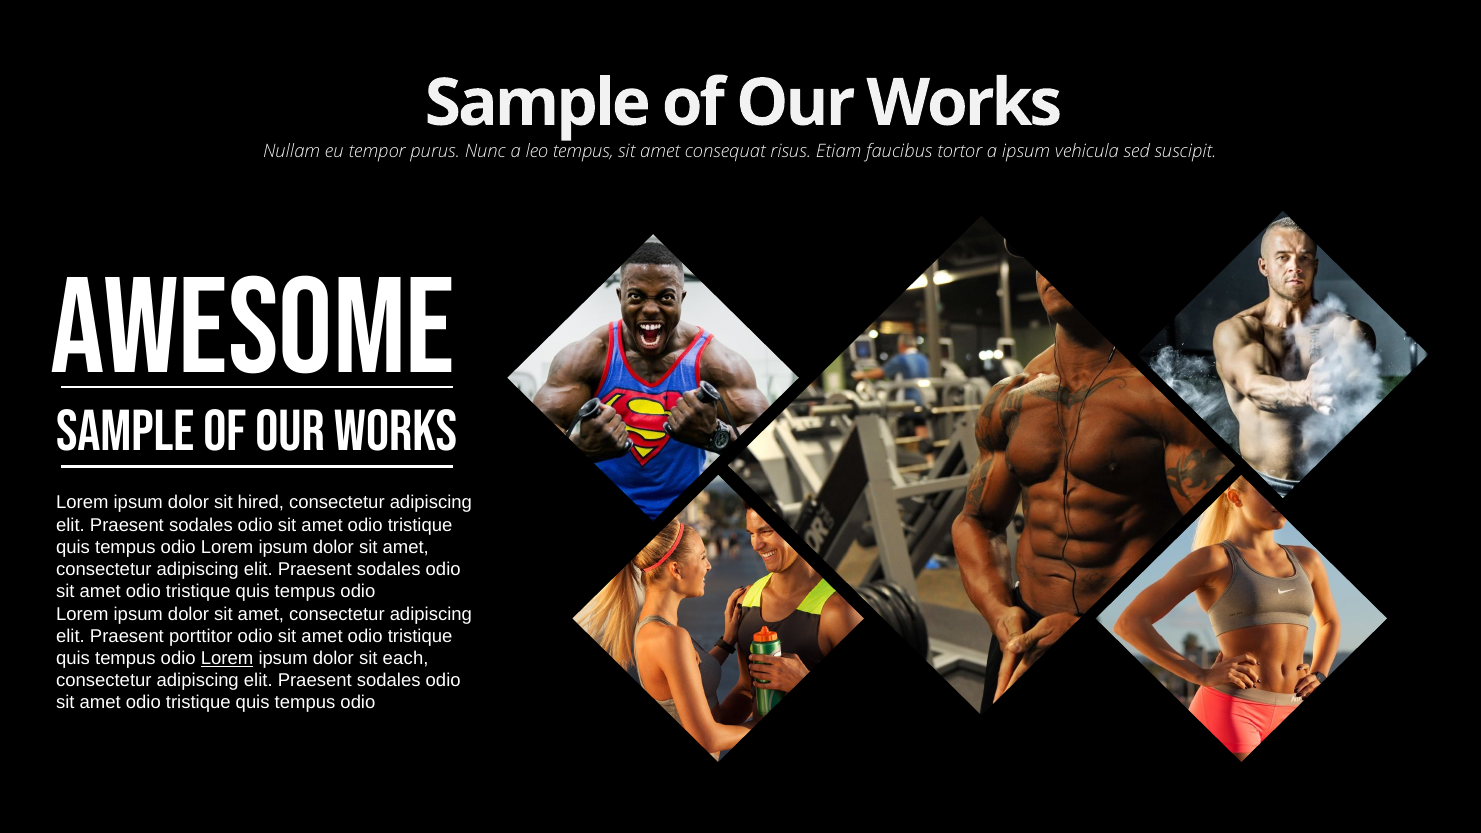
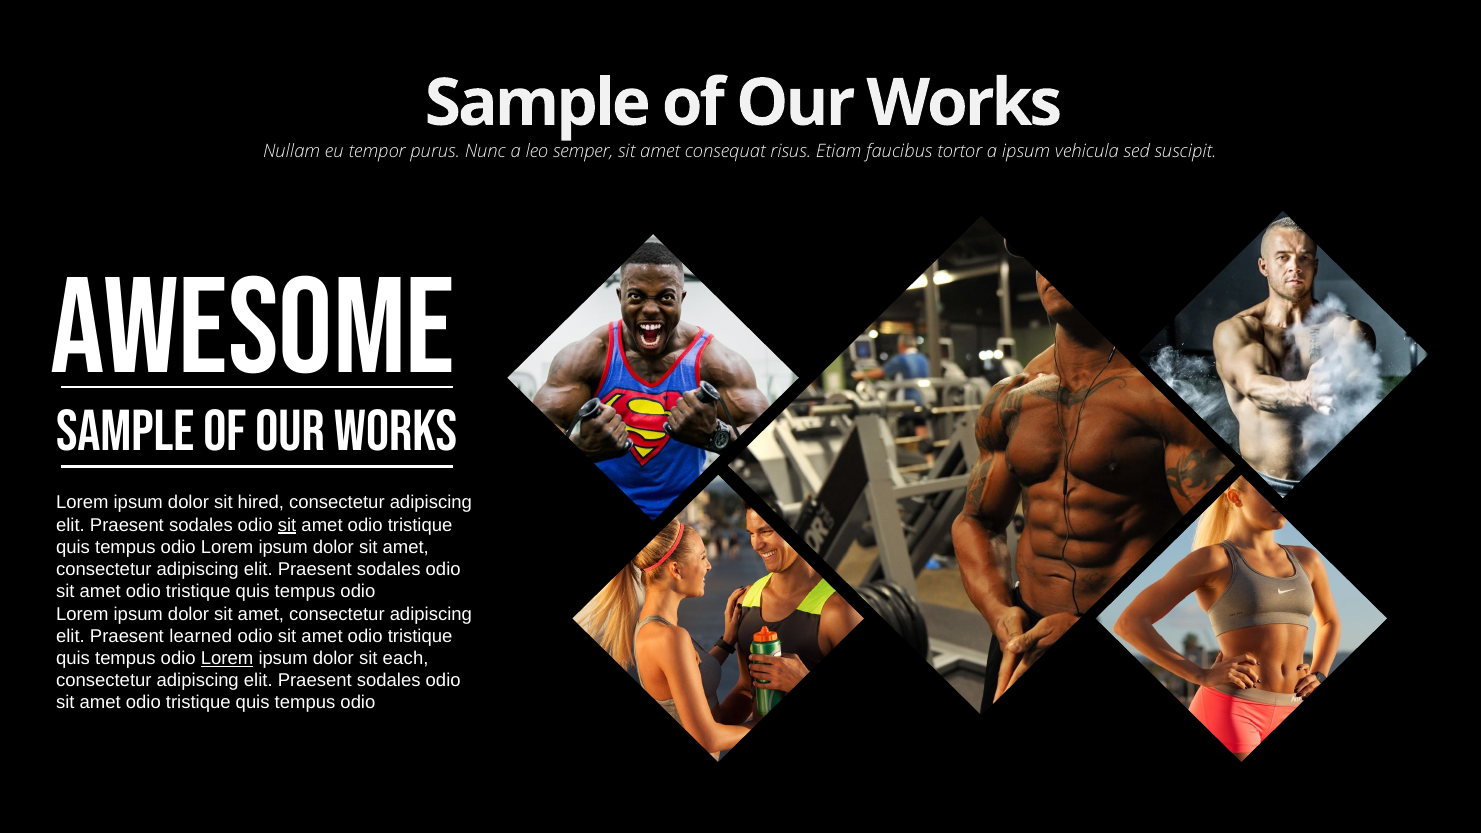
leo tempus: tempus -> semper
sit at (287, 525) underline: none -> present
porttitor: porttitor -> learned
